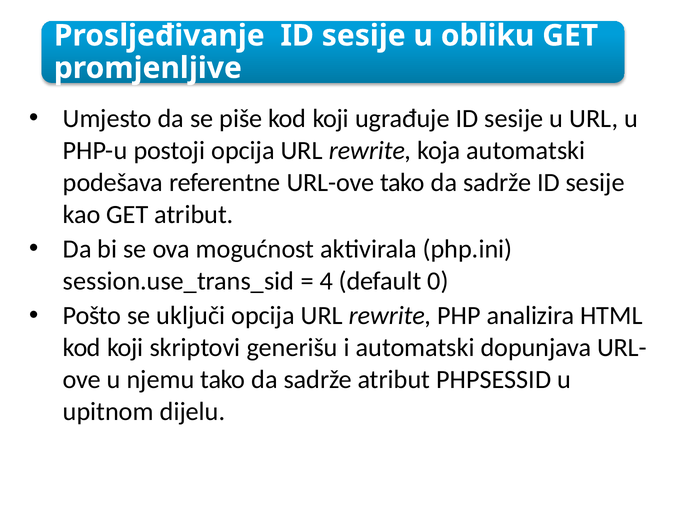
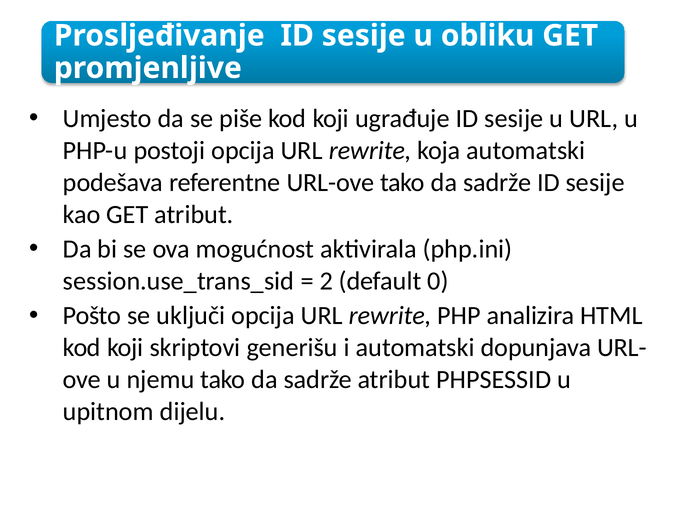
4: 4 -> 2
